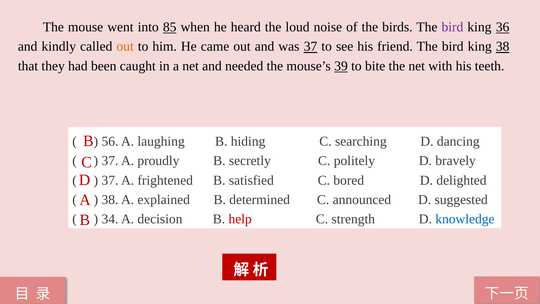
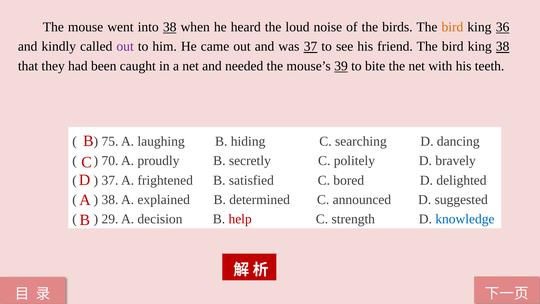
into 85: 85 -> 38
bird at (452, 27) colour: purple -> orange
out at (125, 46) colour: orange -> purple
56: 56 -> 75
37 at (110, 161): 37 -> 70
34: 34 -> 29
